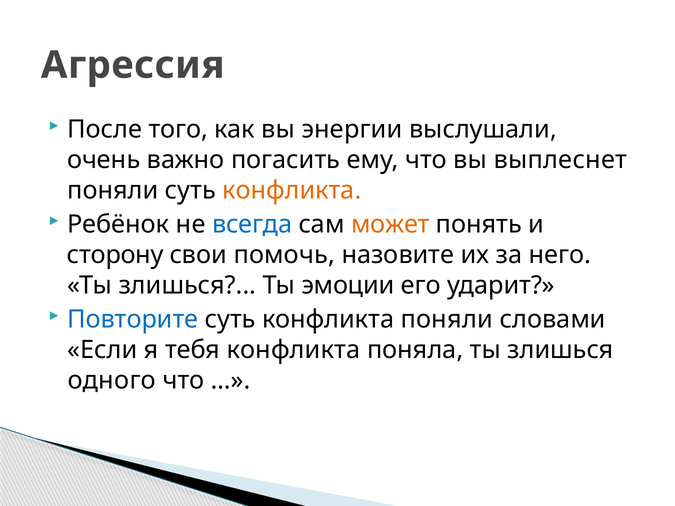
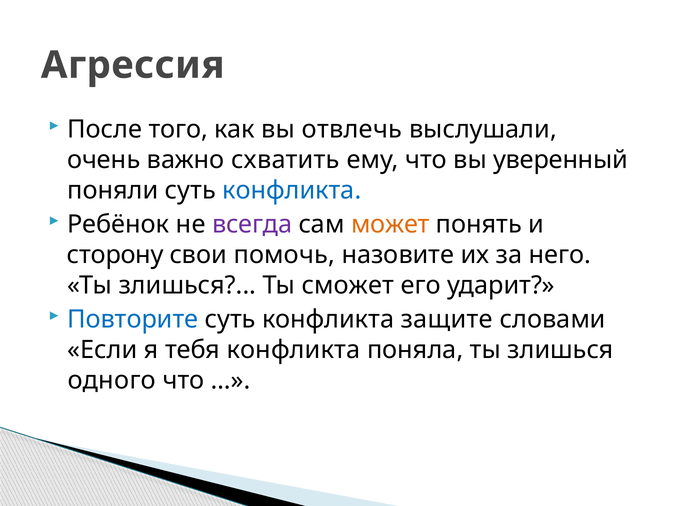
энергии: энергии -> отвлечь
погасить: погасить -> схватить
выплеснет: выплеснет -> уверенный
конфликта at (292, 190) colour: orange -> blue
всегда colour: blue -> purple
эмоции: эмоции -> сможет
конфликта поняли: поняли -> защите
